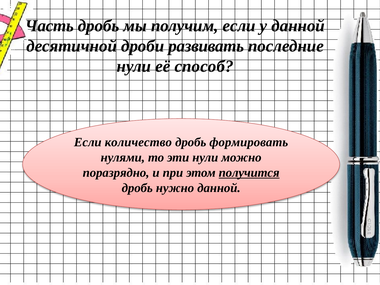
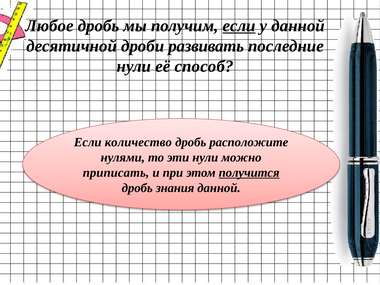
Часть: Часть -> Любое
если at (239, 26) underline: none -> present
формировать: формировать -> расположите
поразрядно: поразрядно -> приписать
нужно: нужно -> знания
